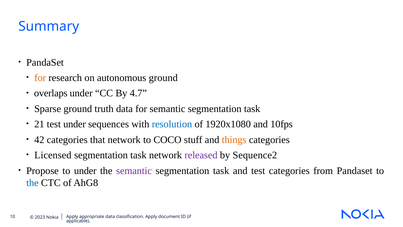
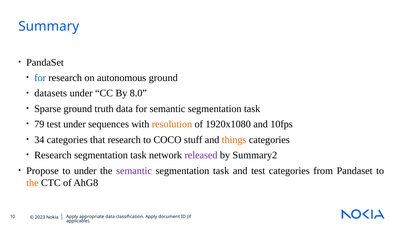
for at (40, 78) colour: orange -> blue
overlaps: overlaps -> datasets
4.7: 4.7 -> 8.0
21: 21 -> 79
resolution colour: blue -> orange
42: 42 -> 34
that network: network -> research
Licensed at (53, 155): Licensed -> Research
Sequence2: Sequence2 -> Summary2
the at (32, 183) colour: blue -> orange
